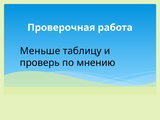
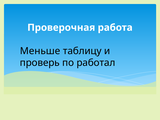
мнению: мнению -> работал
